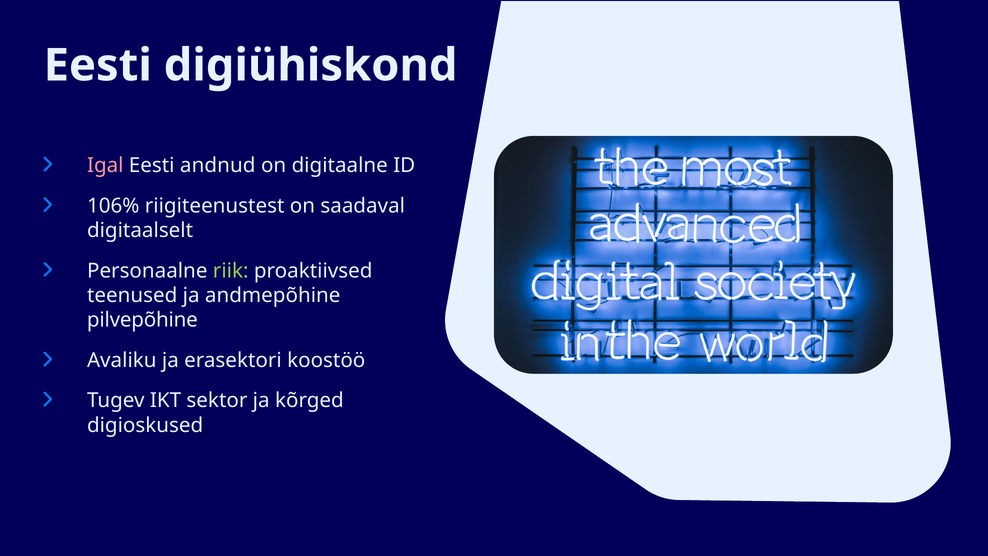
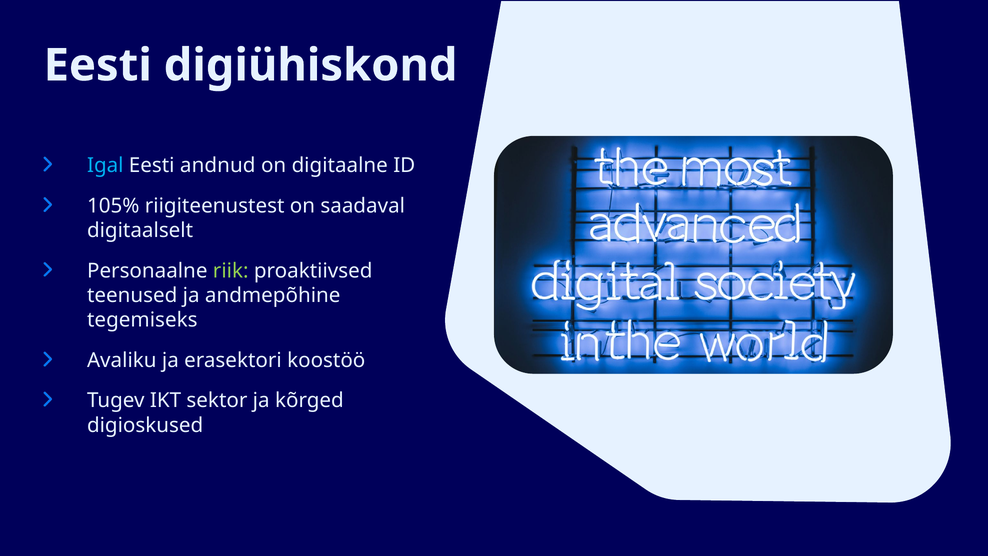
Igal colour: pink -> light blue
106%: 106% -> 105%
pilvepõhine: pilvepõhine -> tegemiseks
